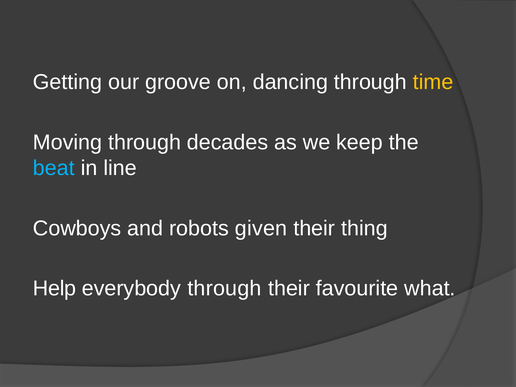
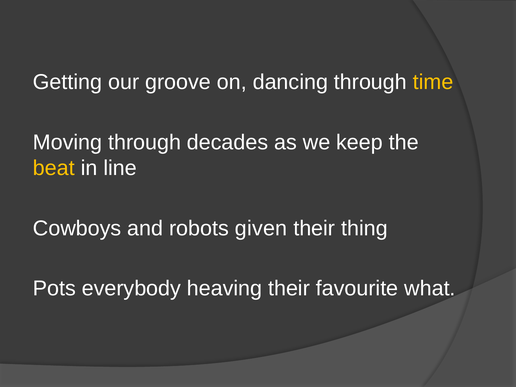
beat colour: light blue -> yellow
Help: Help -> Pots
everybody through: through -> heaving
